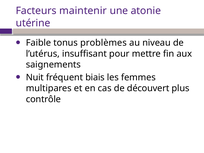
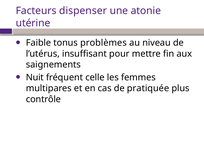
maintenir: maintenir -> dispenser
biais: biais -> celle
découvert: découvert -> pratiquée
